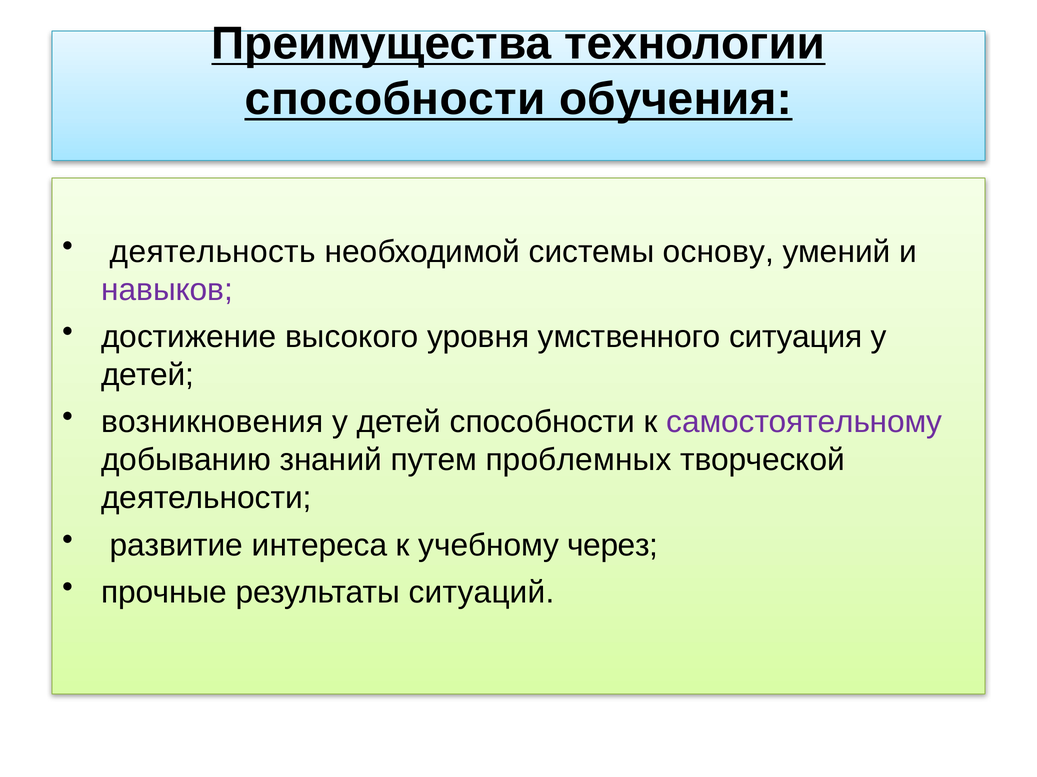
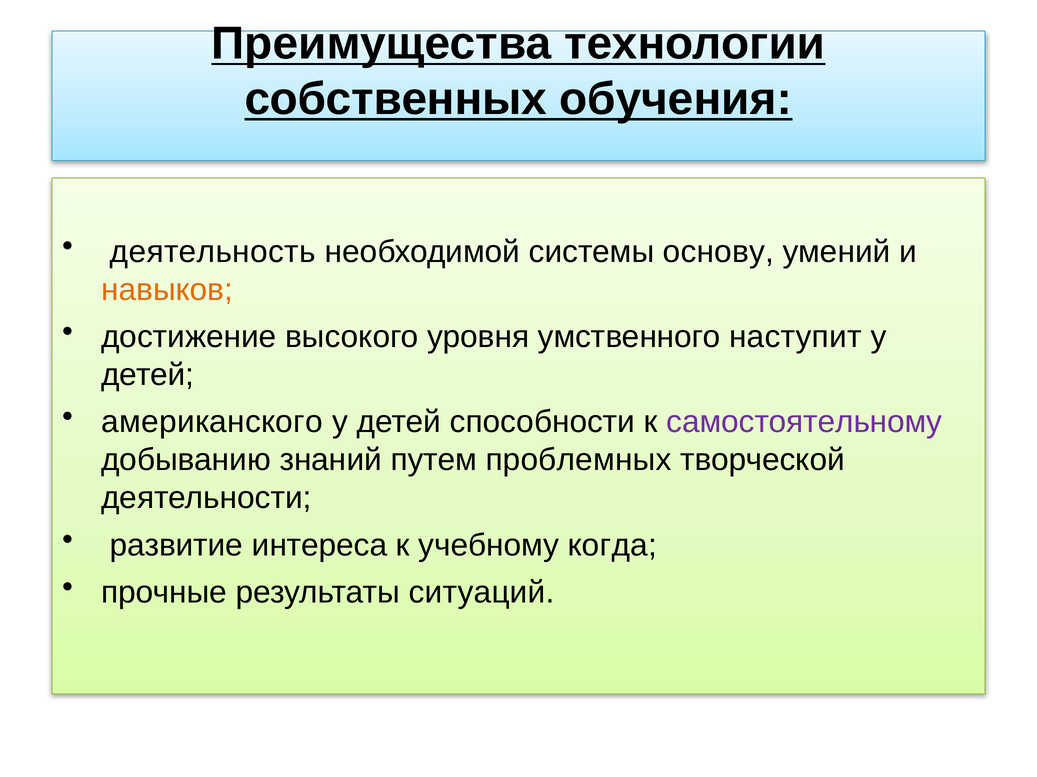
способности at (395, 99): способности -> собственных
навыков colour: purple -> orange
ситуация: ситуация -> наступит
возникновения: возникновения -> американского
через: через -> когда
